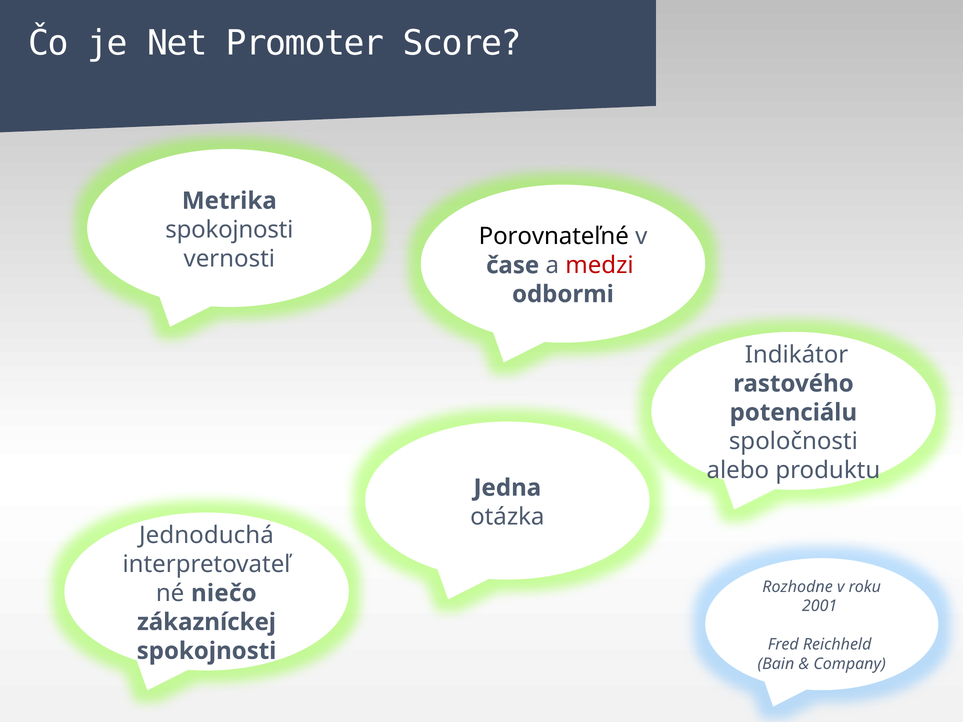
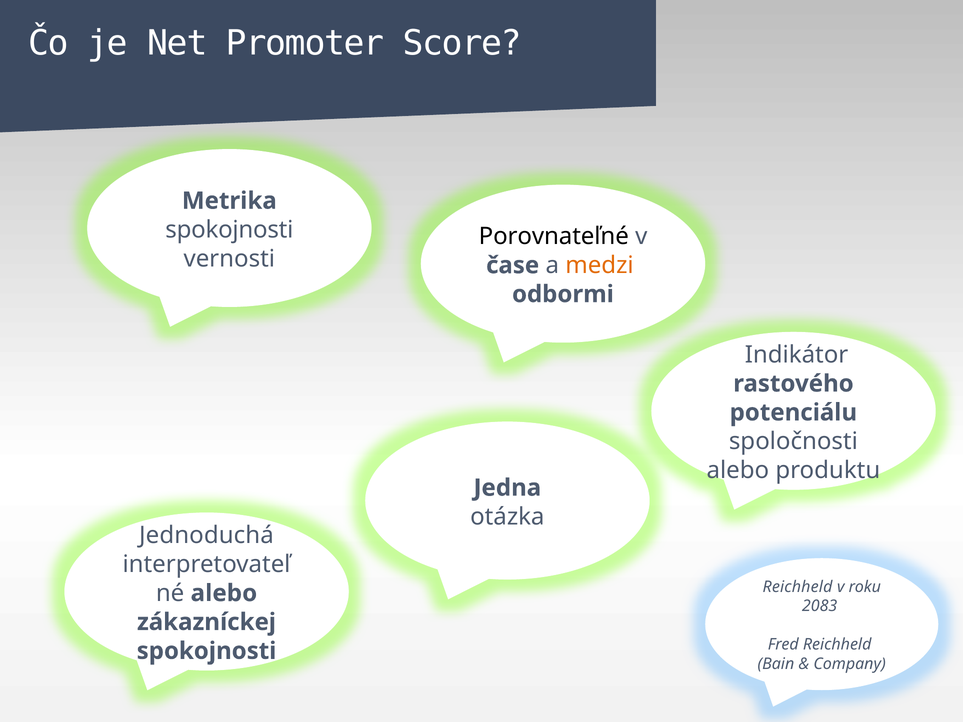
medzi colour: red -> orange
Rozhodne at (798, 587): Rozhodne -> Reichheld
niečo at (224, 593): niečo -> alebo
2001: 2001 -> 2083
